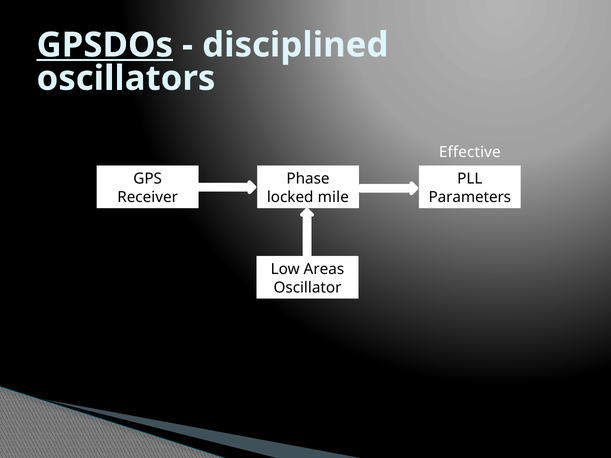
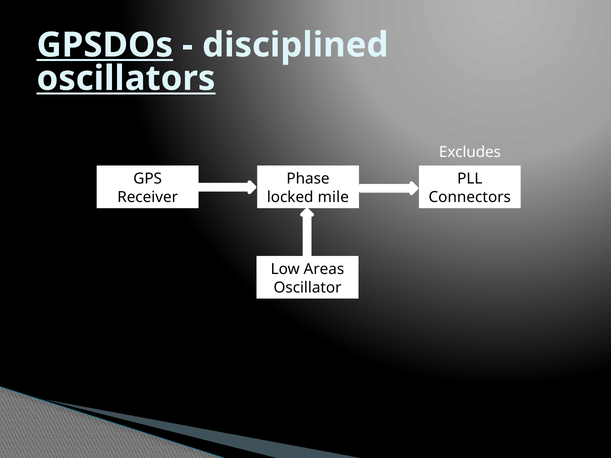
oscillators underline: none -> present
Effective: Effective -> Excludes
Parameters: Parameters -> Connectors
